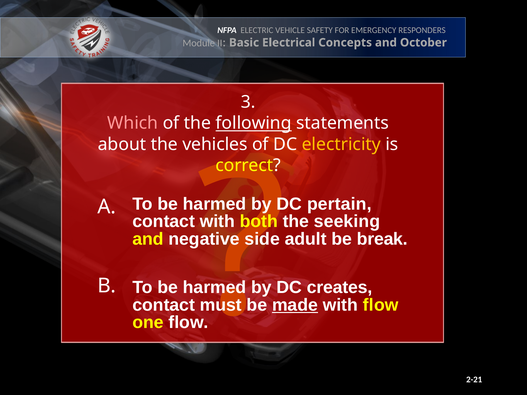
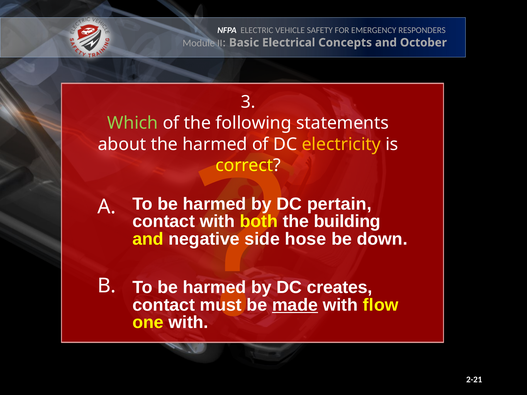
Which colour: pink -> light green
following underline: present -> none
the vehicles: vehicles -> harmed
seeking: seeking -> building
adult: adult -> hose
break: break -> down
one flow: flow -> with
